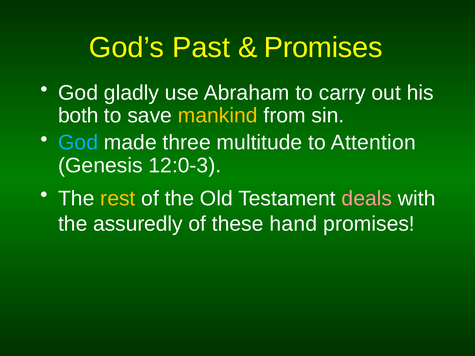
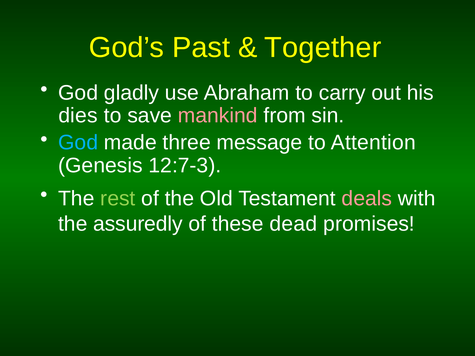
Promises at (323, 48): Promises -> Together
both: both -> dies
mankind colour: yellow -> pink
multitude: multitude -> message
12:0-3: 12:0-3 -> 12:7-3
rest colour: yellow -> light green
hand: hand -> dead
